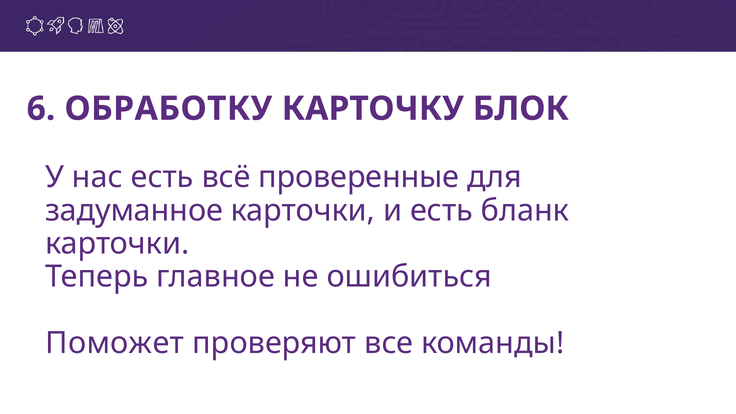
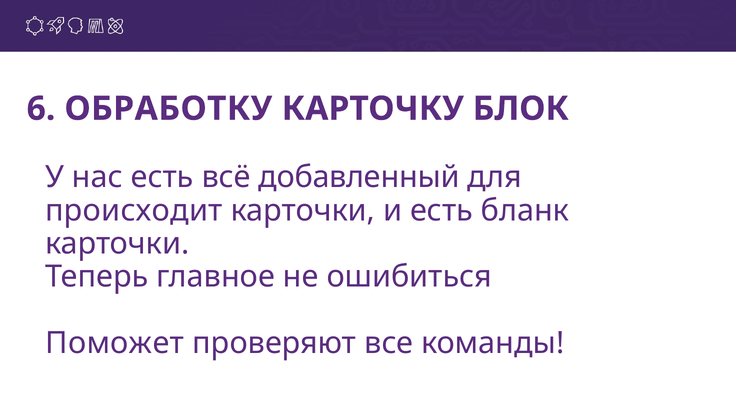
проверенные: проверенные -> добавленный
задуманное: задуманное -> происходит
